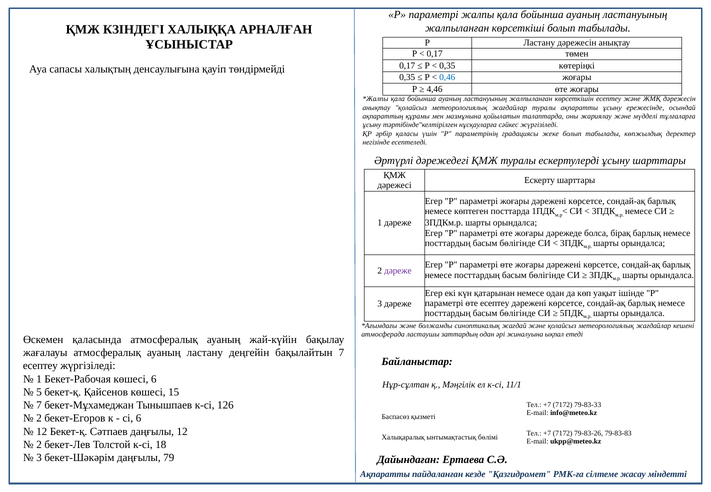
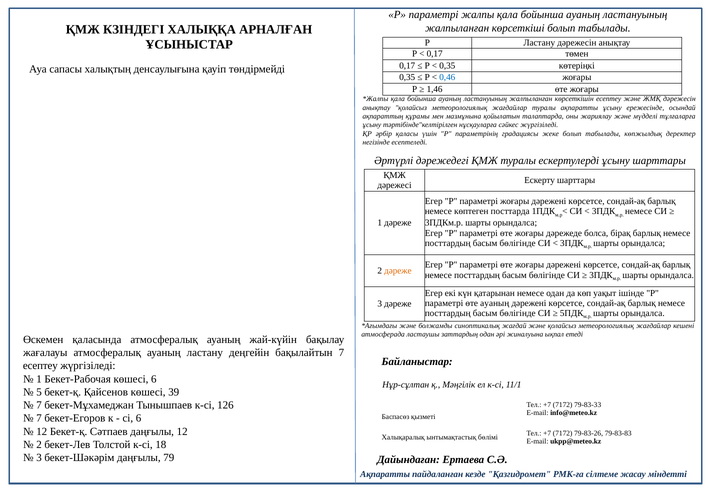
4,46: 4,46 -> 1,46
дәреже at (398, 271) colour: purple -> orange
өте есептеу: есептеу -> ауаның
15: 15 -> 39
2 at (39, 419): 2 -> 7
